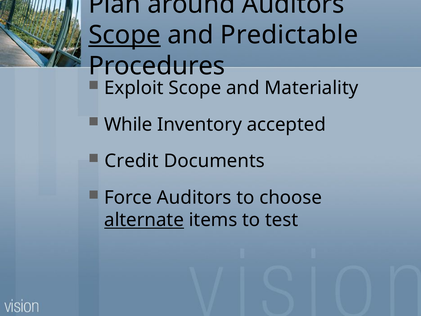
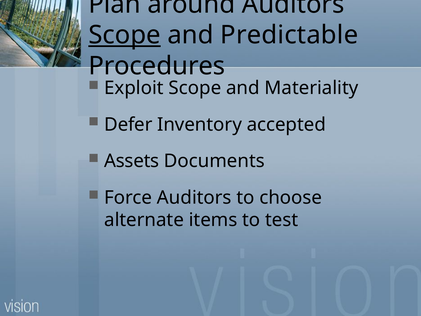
While: While -> Defer
Credit: Credit -> Assets
alternate underline: present -> none
